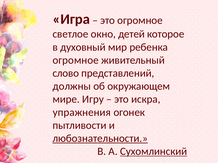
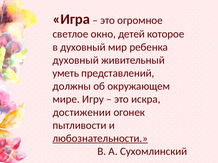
огромное at (76, 60): огромное -> духовный
слово: слово -> уметь
упражнения: упражнения -> достижении
Сухомлинский underline: present -> none
